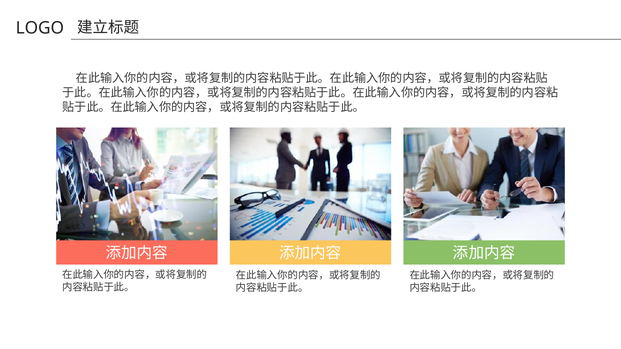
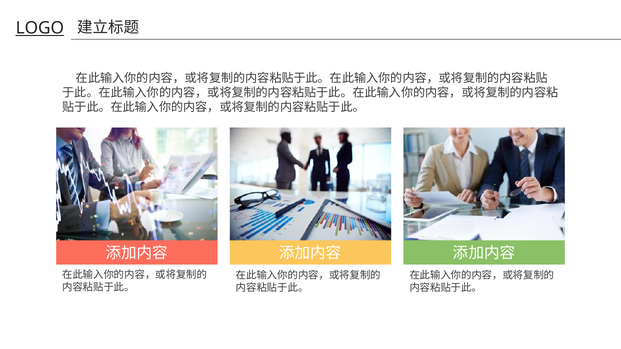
LOGO underline: none -> present
